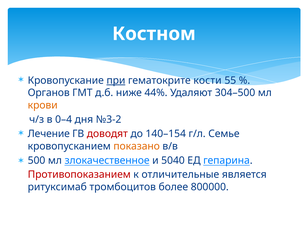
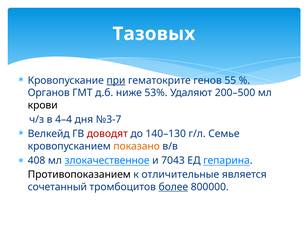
Костном: Костном -> Тазовых
кости: кости -> генов
44%: 44% -> 53%
304–500: 304–500 -> 200–500
крови colour: orange -> black
0–4: 0–4 -> 4–4
№3-2: №3-2 -> №3-7
Лечение: Лечение -> Велкейд
140–154: 140–154 -> 140–130
500: 500 -> 408
5040: 5040 -> 7043
Противопоказанием colour: red -> black
ритуксимаб: ритуксимаб -> сочетанный
более underline: none -> present
